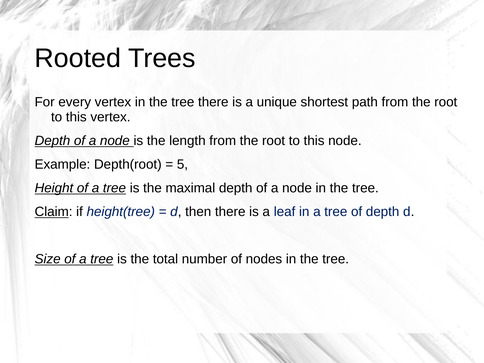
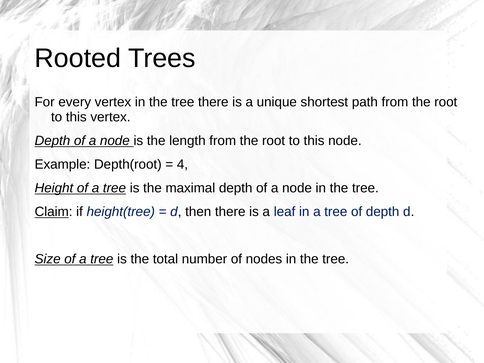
5: 5 -> 4
